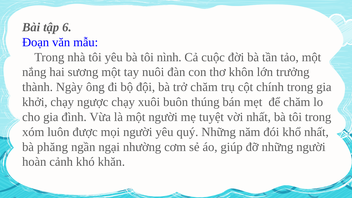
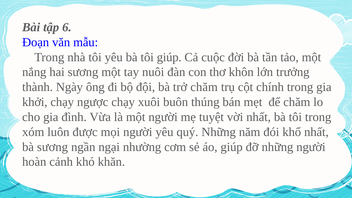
tôi nình: nình -> giúp
bà phăng: phăng -> sương
